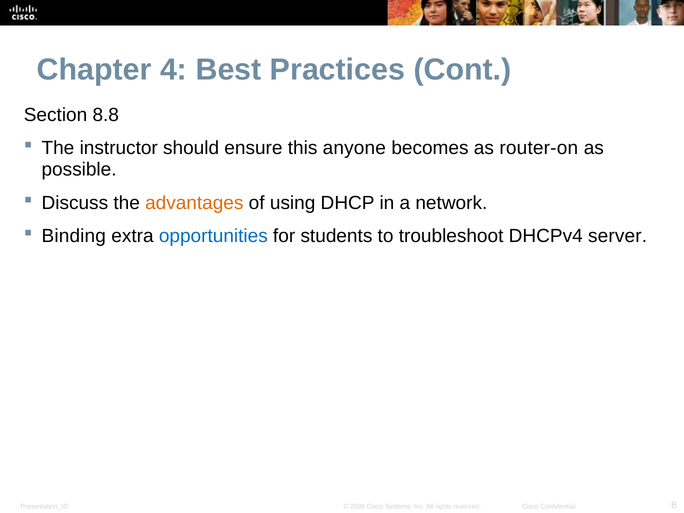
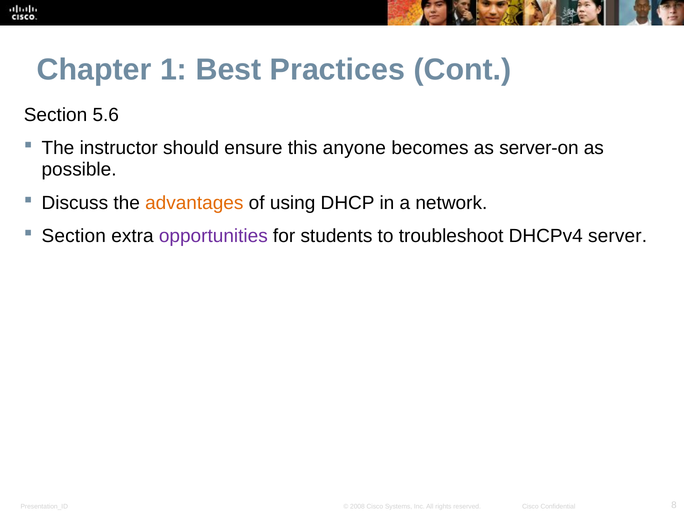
4: 4 -> 1
8.8: 8.8 -> 5.6
router-on: router-on -> server-on
Binding at (74, 236): Binding -> Section
opportunities colour: blue -> purple
